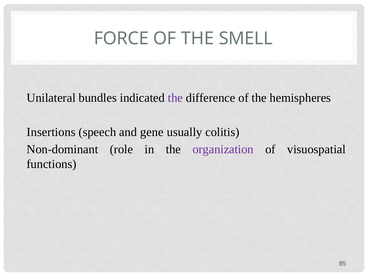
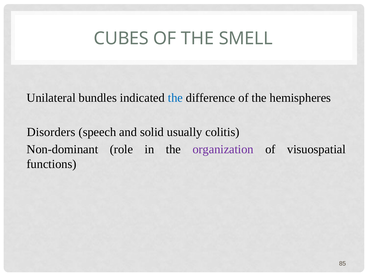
FORCE: FORCE -> CUBES
the at (175, 98) colour: purple -> blue
Insertions: Insertions -> Disorders
gene: gene -> solid
